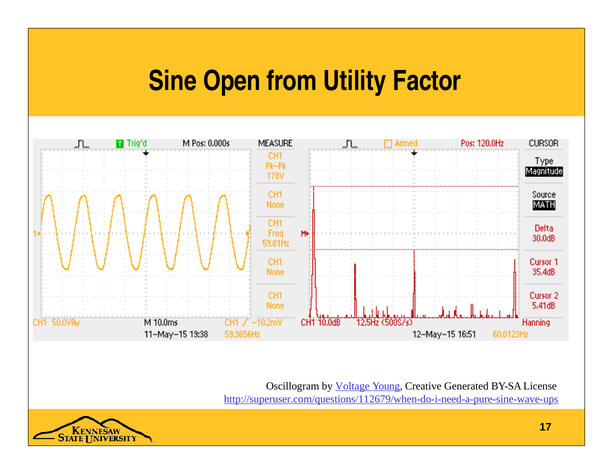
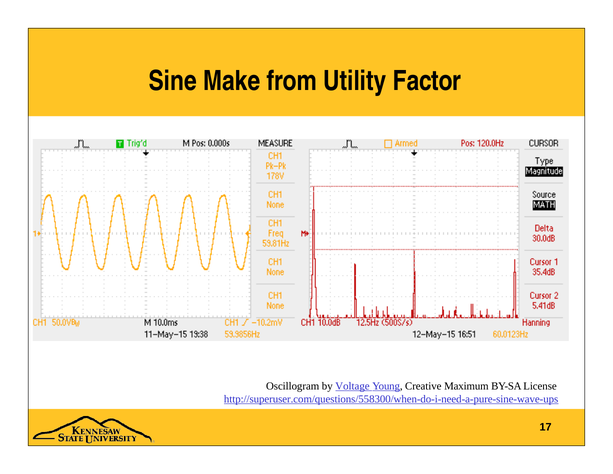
Open: Open -> Make
Generated: Generated -> Maximum
http://superuser.com/questions/112679/when-do-i-need-a-pure-sine-wave-ups: http://superuser.com/questions/112679/when-do-i-need-a-pure-sine-wave-ups -> http://superuser.com/questions/558300/when-do-i-need-a-pure-sine-wave-ups
